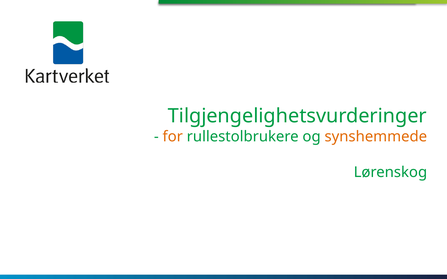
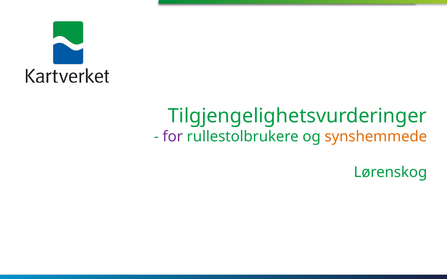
for colour: orange -> purple
